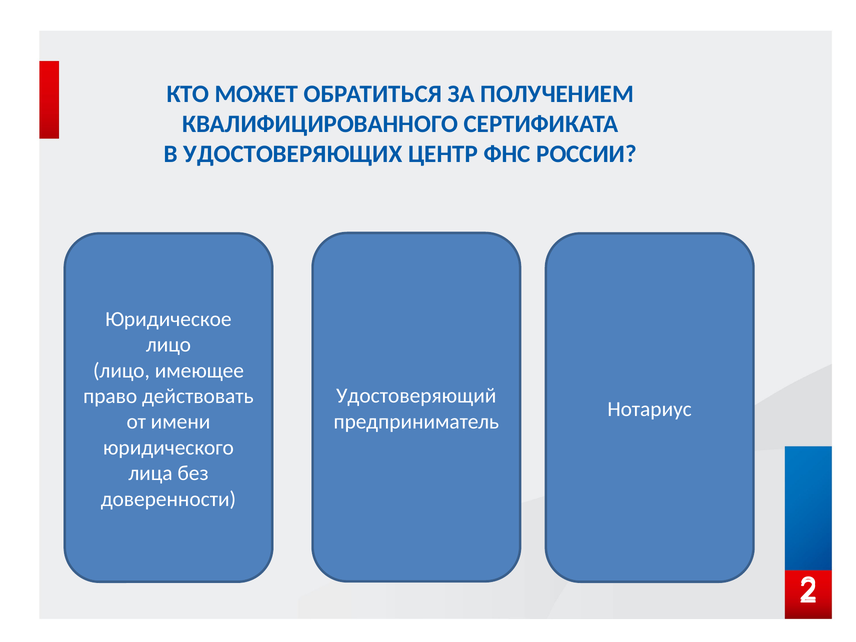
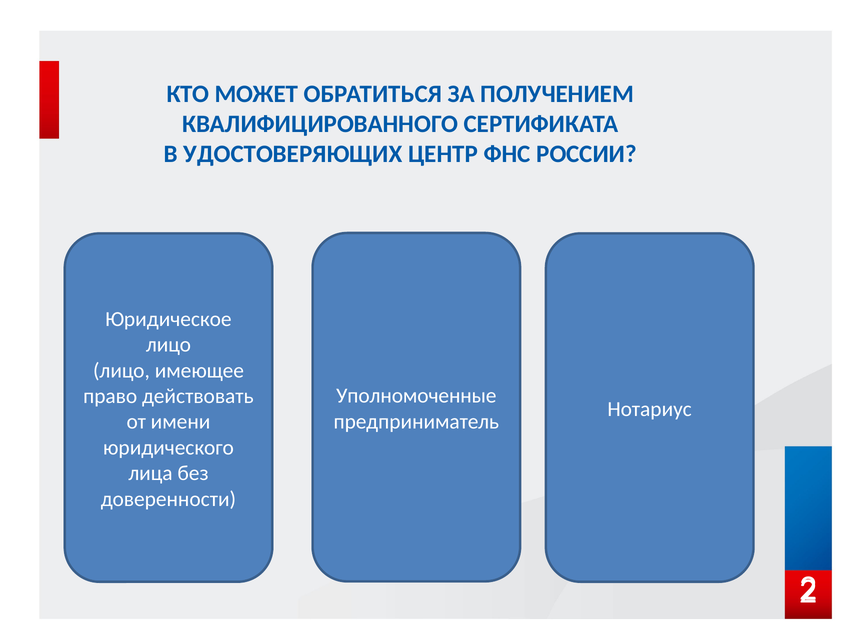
Удостоверяющий: Удостоверяющий -> Уполномоченные
